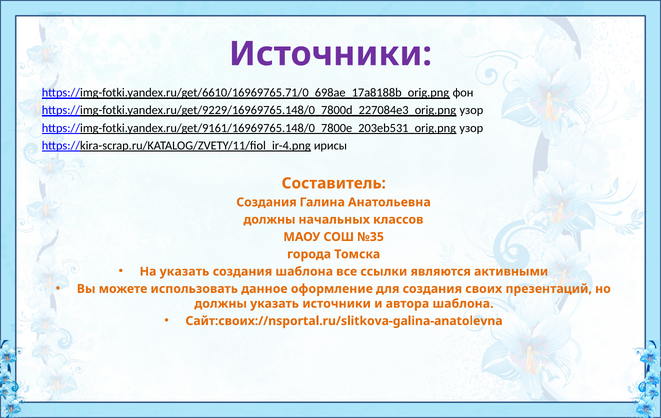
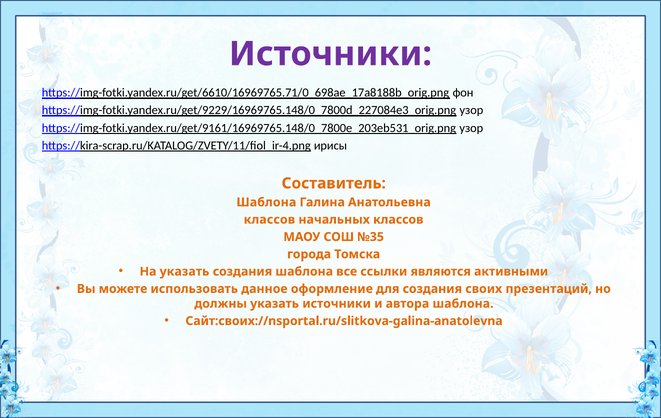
Создания at (266, 202): Создания -> Шаблона
должны at (270, 220): должны -> классов
